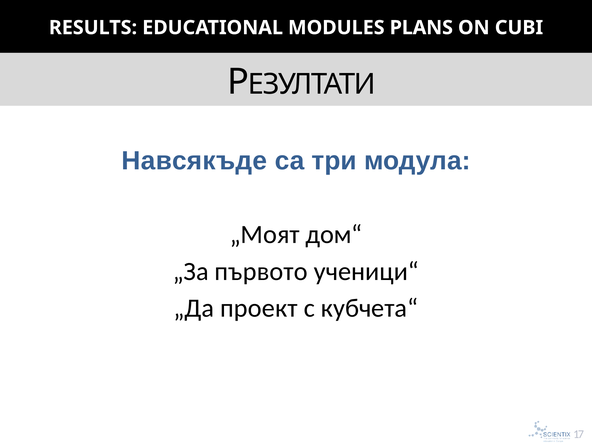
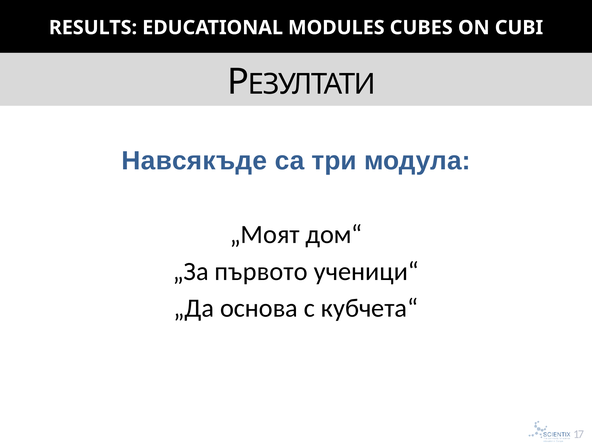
PLANS: PLANS -> CUBES
проект: проект -> основа
